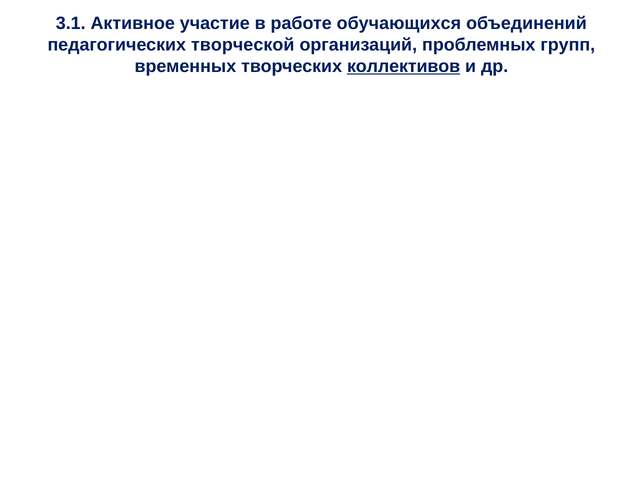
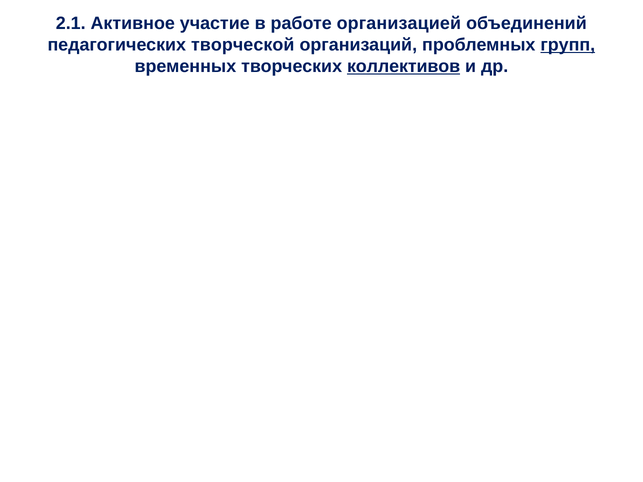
3.1: 3.1 -> 2.1
обучающихся: обучающихся -> организацией
групп underline: none -> present
